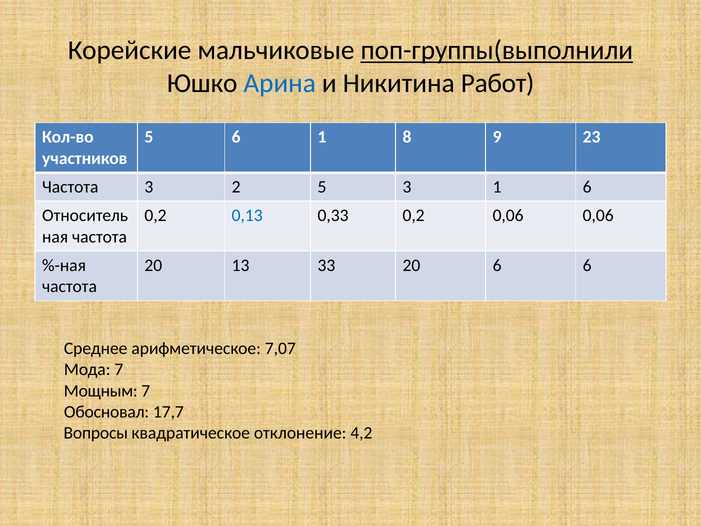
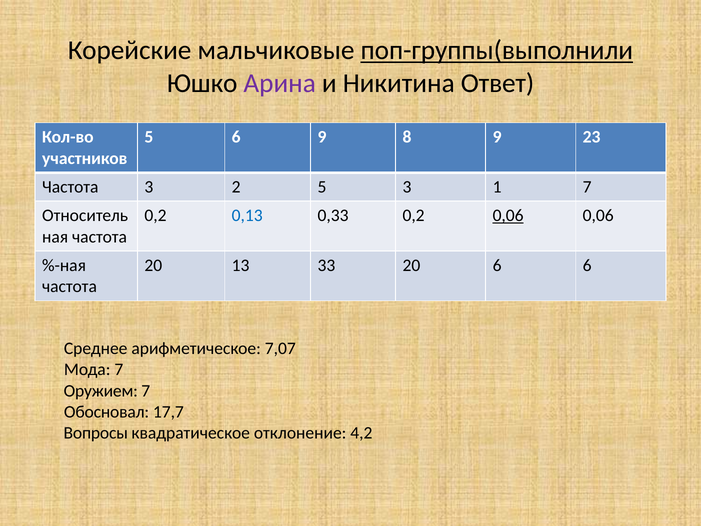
Арина colour: blue -> purple
Работ: Работ -> Ответ
6 1: 1 -> 9
1 6: 6 -> 7
0,06 at (508, 215) underline: none -> present
Мощным: Мощным -> Оружием
